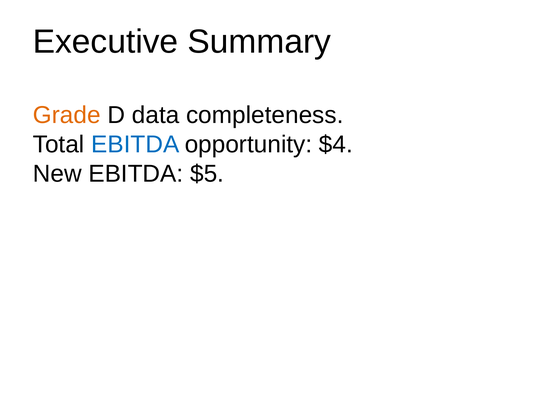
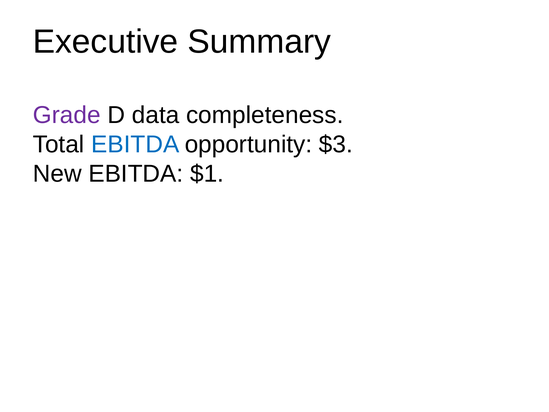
Grade colour: orange -> purple
$4: $4 -> $3
$5: $5 -> $1
